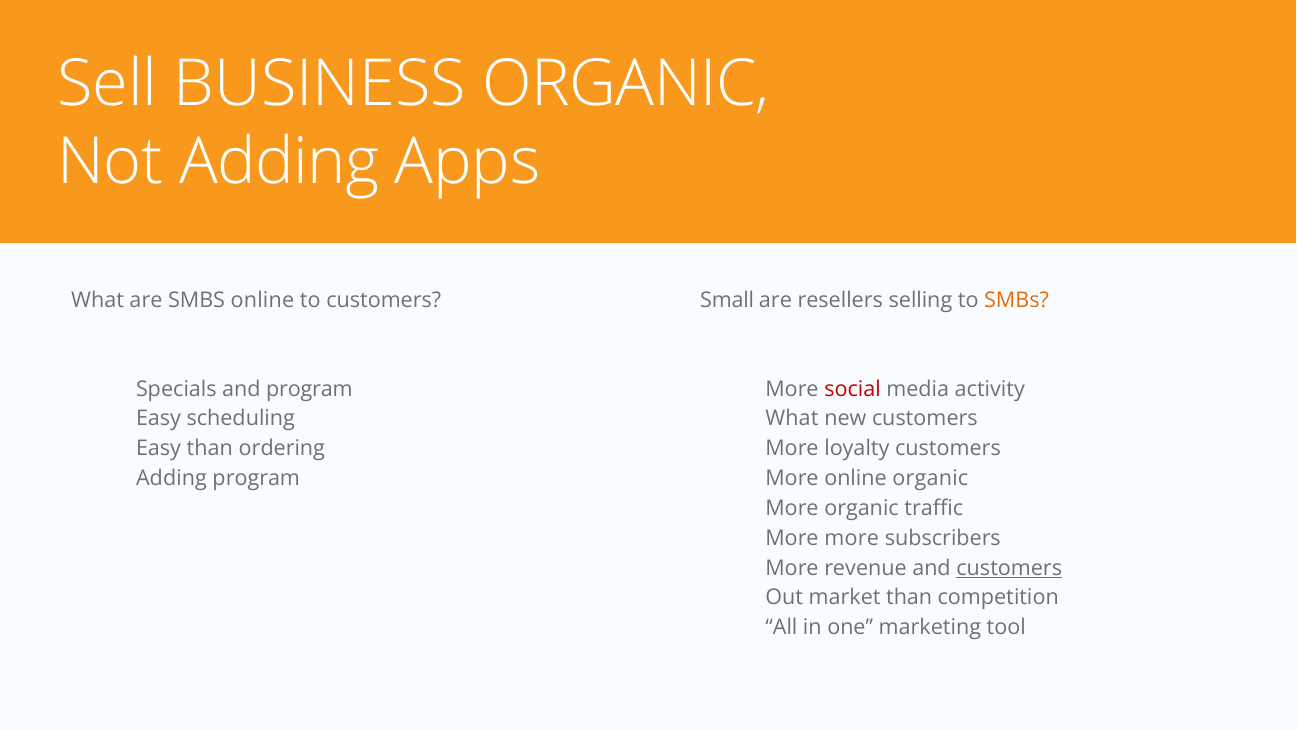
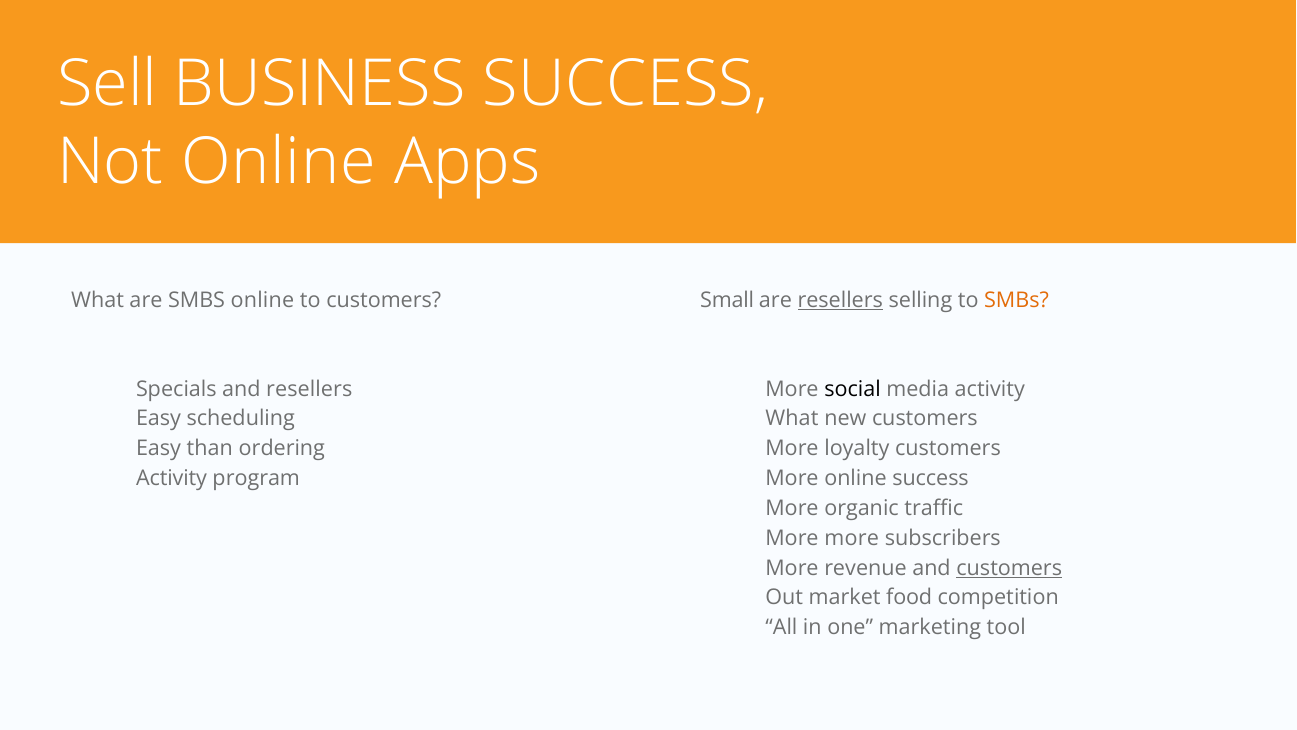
BUSINESS ORGANIC: ORGANIC -> SUCCESS
Not Adding: Adding -> Online
resellers at (840, 300) underline: none -> present
and program: program -> resellers
social colour: red -> black
Adding at (171, 478): Adding -> Activity
online organic: organic -> success
market than: than -> food
